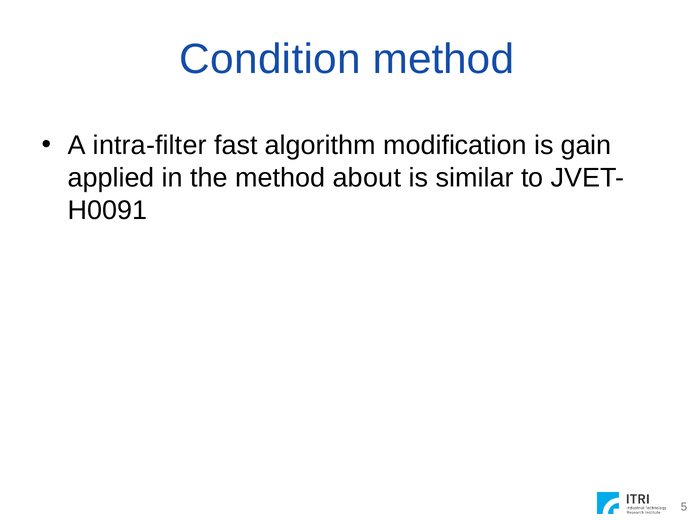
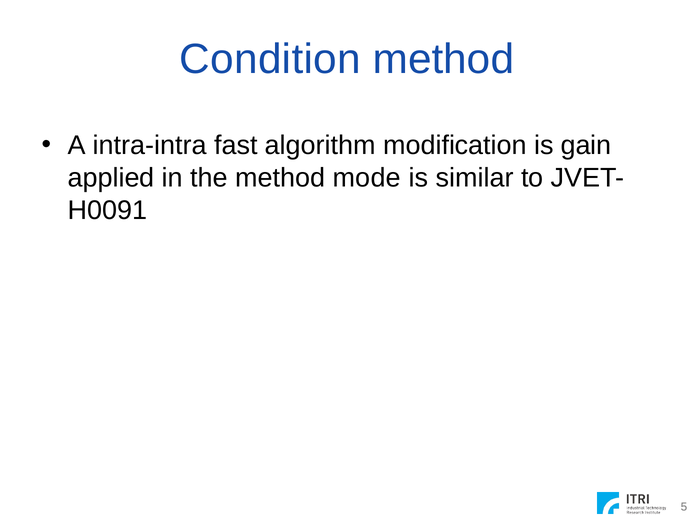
intra-filter: intra-filter -> intra-intra
about: about -> mode
